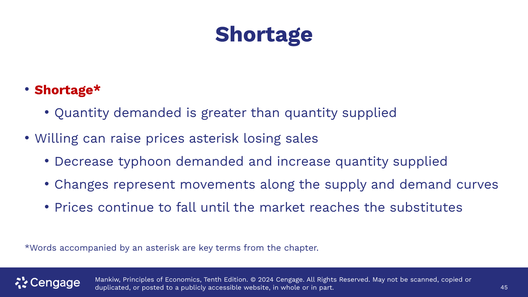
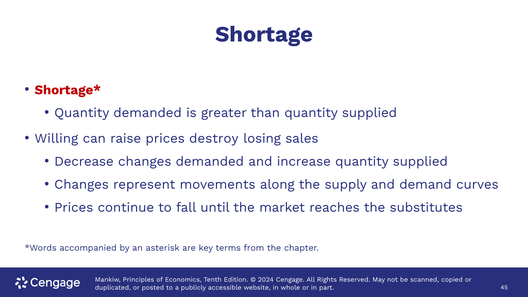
prices asterisk: asterisk -> destroy
Decrease typhoon: typhoon -> changes
